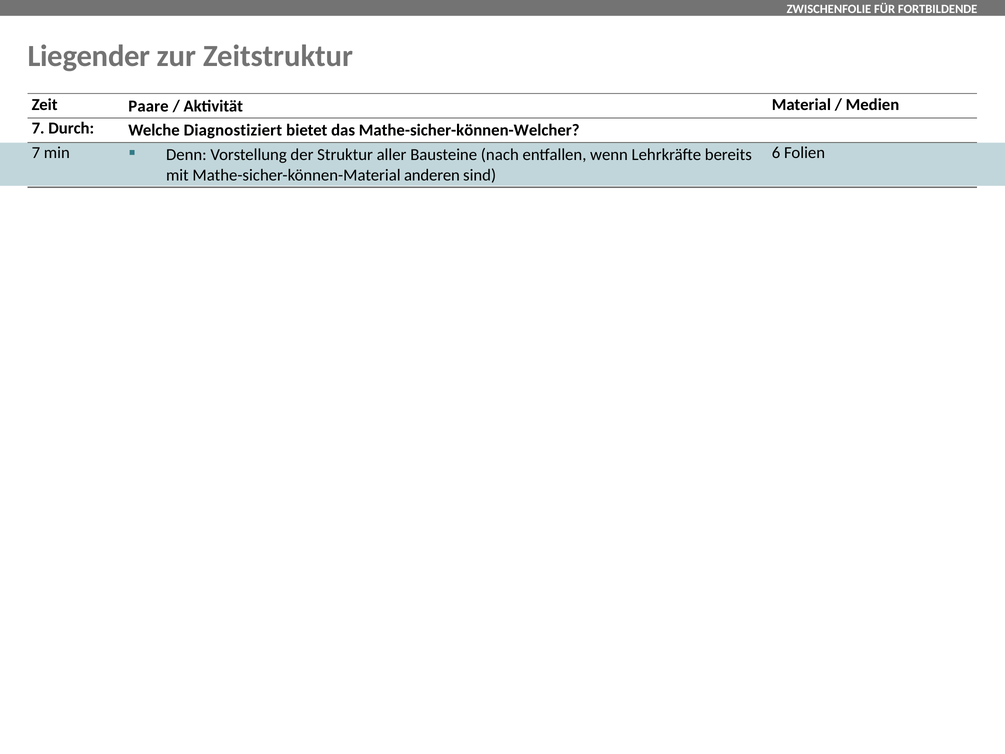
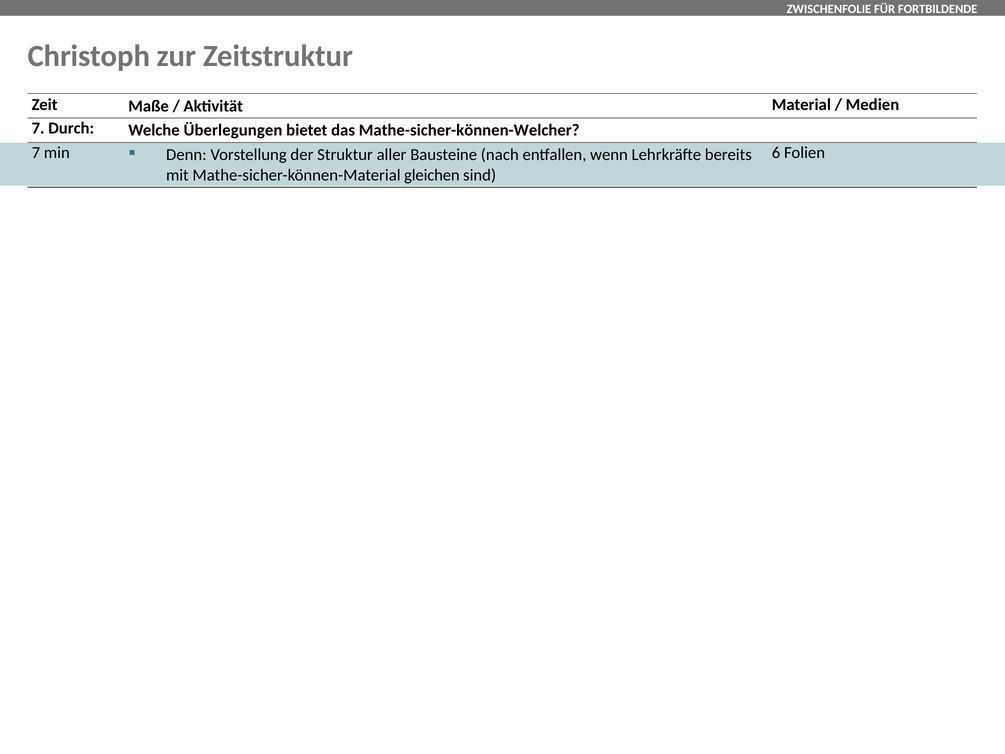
Liegender: Liegender -> Christoph
Paare: Paare -> Maße
Diagnostiziert: Diagnostiziert -> Überlegungen
anderen: anderen -> gleichen
